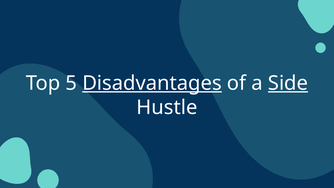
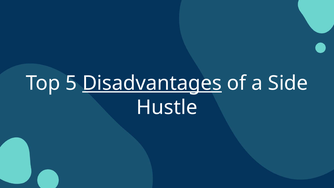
Side underline: present -> none
